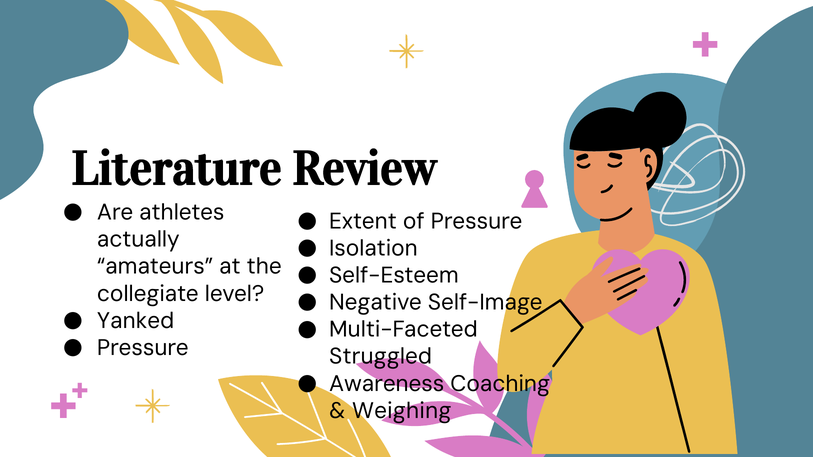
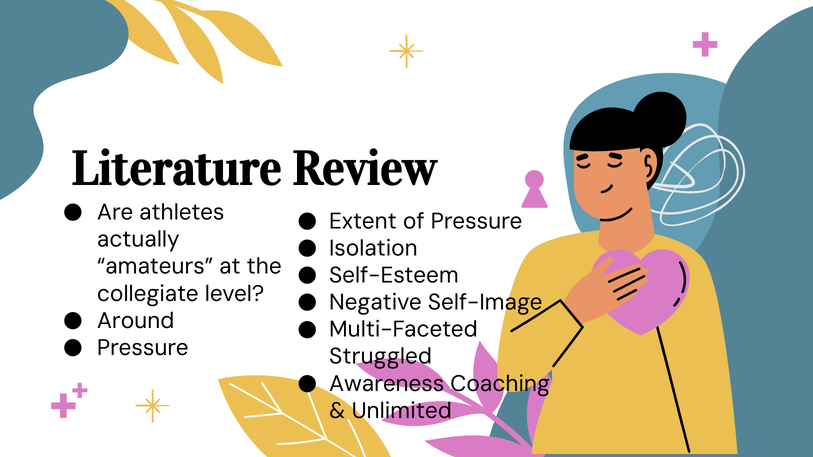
Yanked: Yanked -> Around
Weighing: Weighing -> Unlimited
